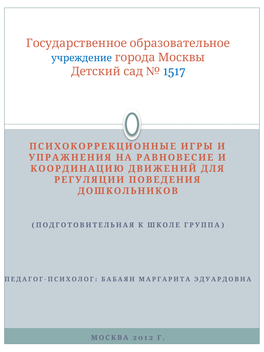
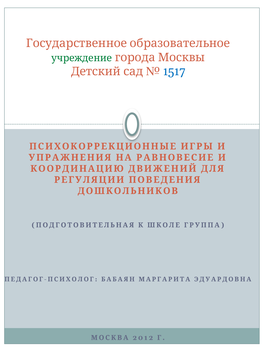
учреждение colour: blue -> green
